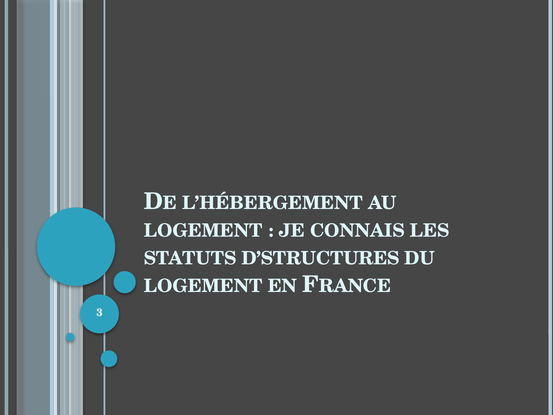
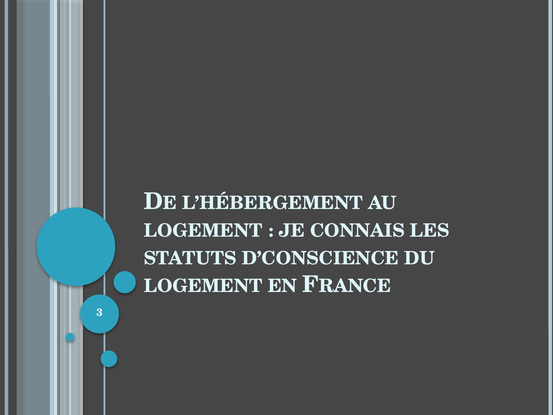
D’STRUCTURES: D’STRUCTURES -> D’CONSCIENCE
